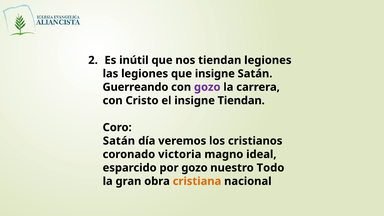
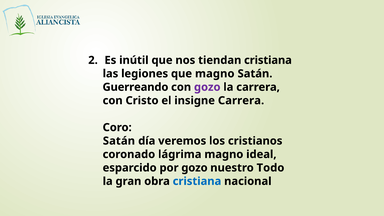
tiendan legiones: legiones -> cristiana
que insigne: insigne -> magno
insigne Tiendan: Tiendan -> Carrera
victoria: victoria -> lágrima
cristiana at (197, 181) colour: orange -> blue
